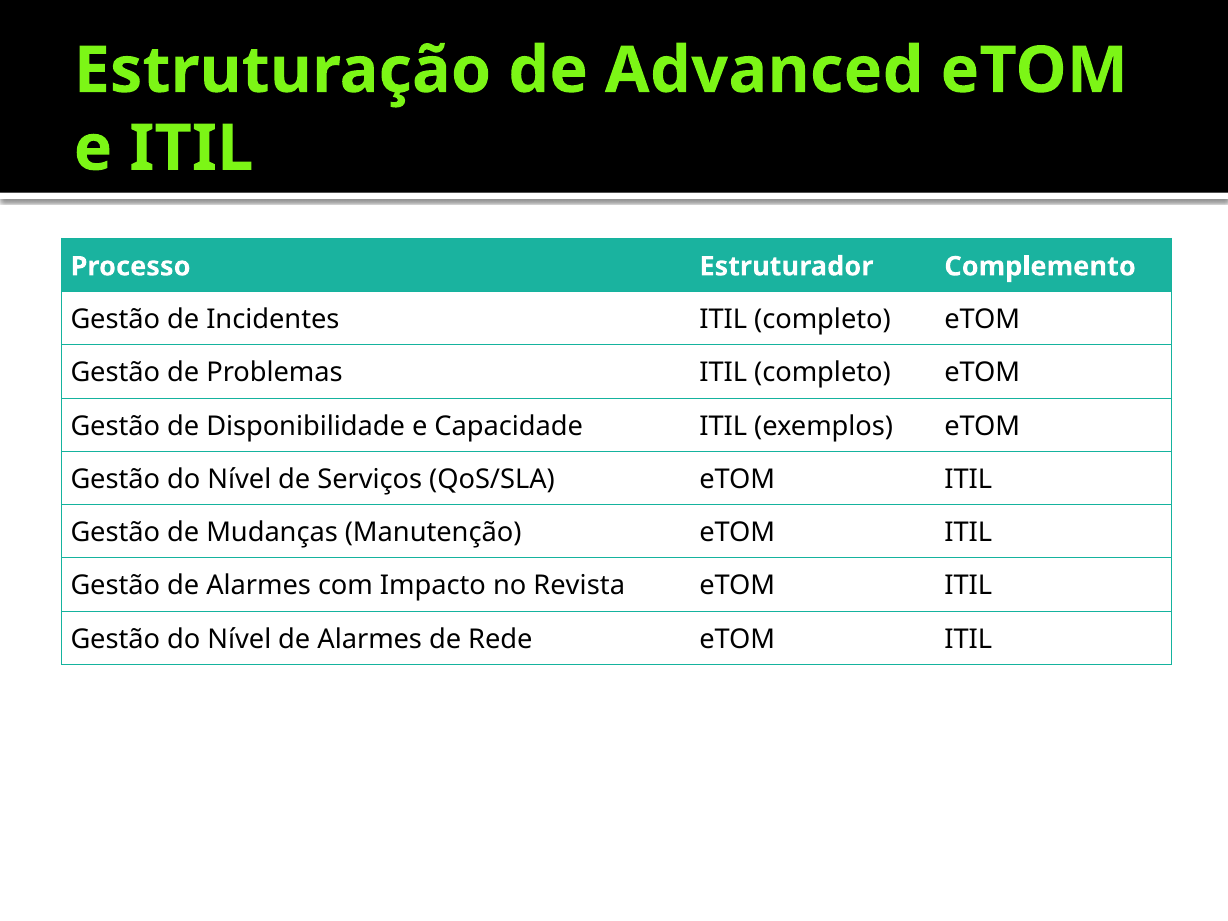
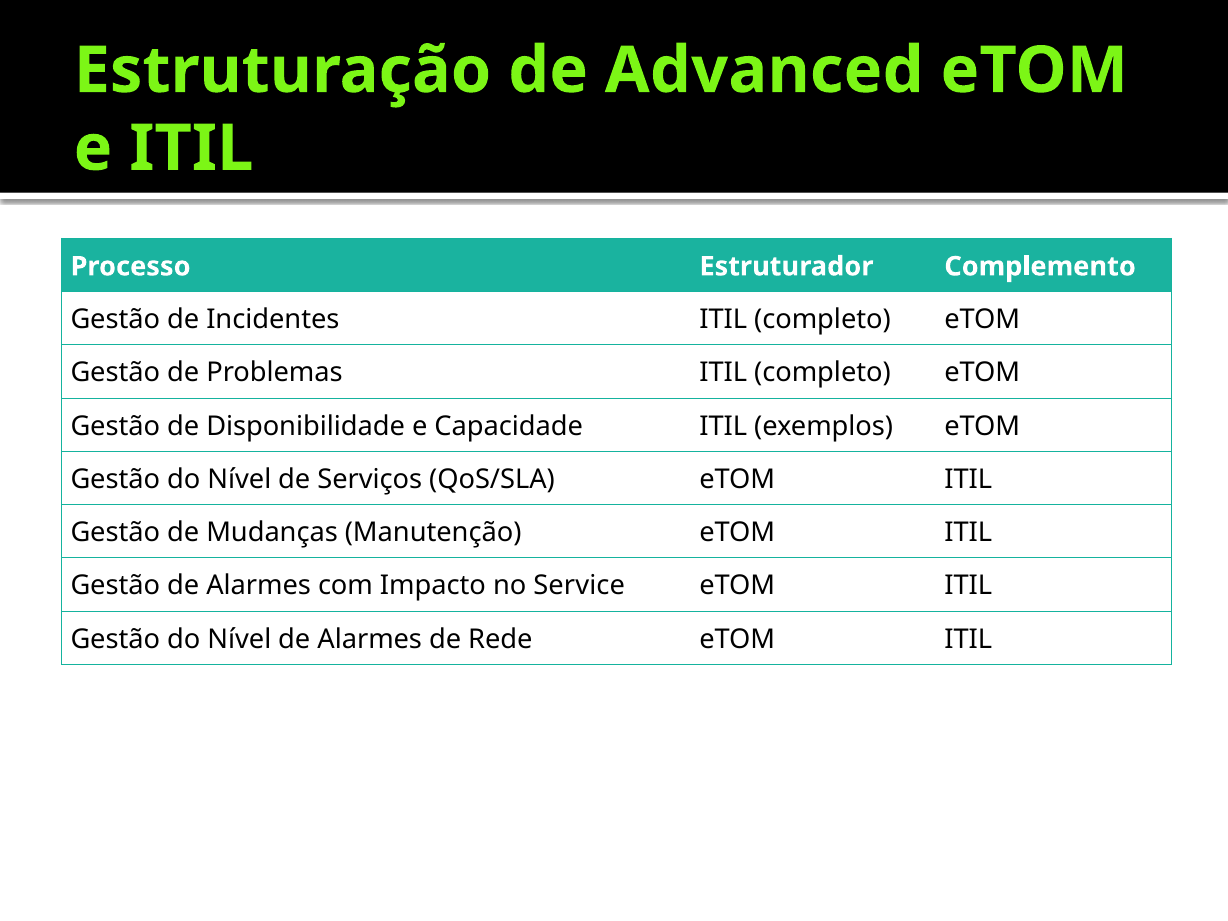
Revista: Revista -> Service
